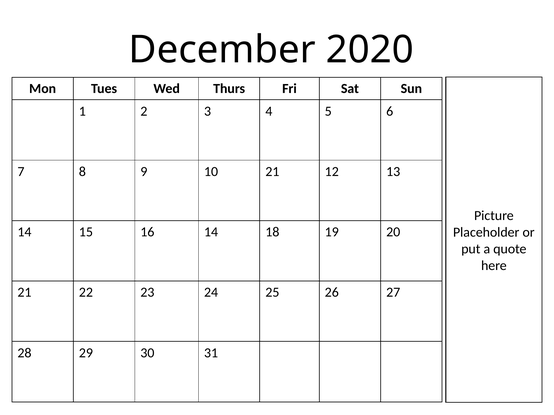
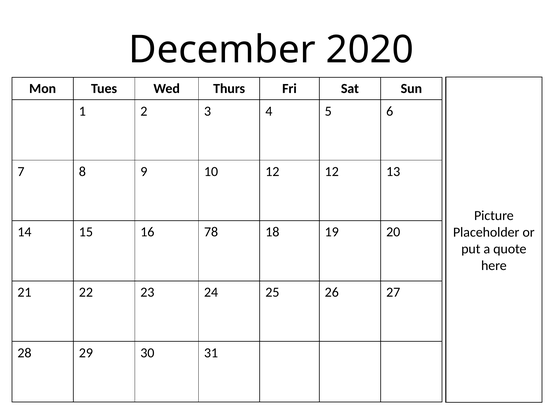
10 21: 21 -> 12
16 14: 14 -> 78
